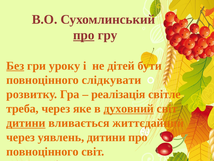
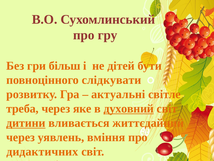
про at (84, 35) underline: present -> none
Без underline: present -> none
уроку: уроку -> більш
реалізація: реалізація -> актуальні
уявлень дитини: дитини -> вміння
повноцінного at (42, 151): повноцінного -> дидактичних
